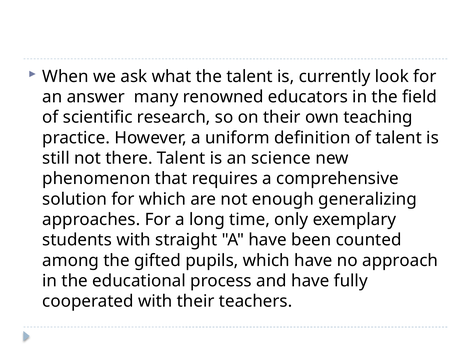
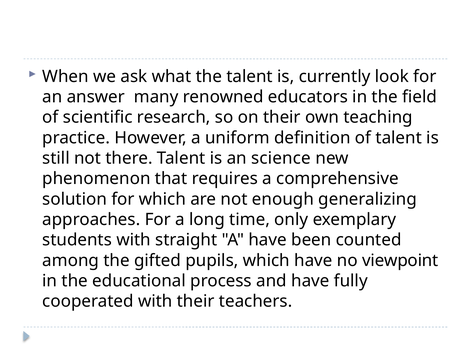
approach: approach -> viewpoint
